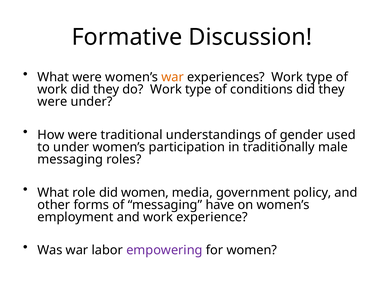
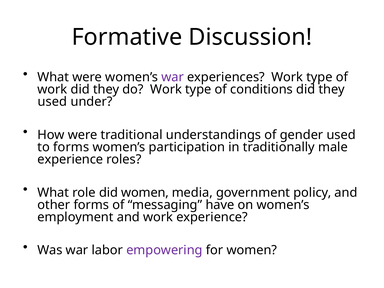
war at (173, 77) colour: orange -> purple
were at (52, 102): were -> used
to under: under -> forms
messaging at (70, 159): messaging -> experience
